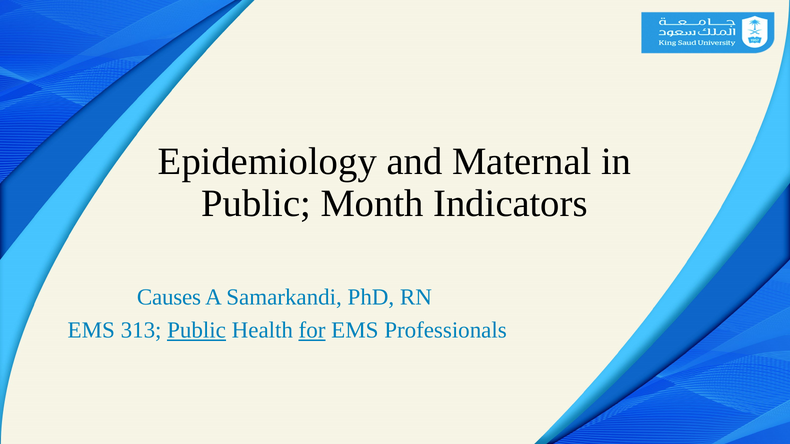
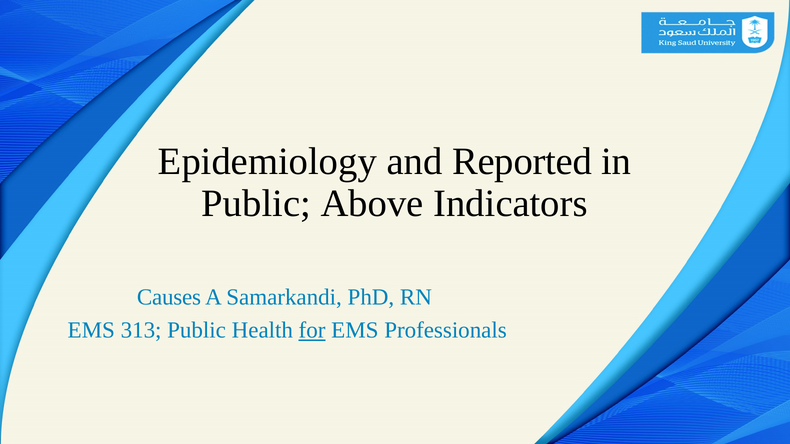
Maternal: Maternal -> Reported
Month: Month -> Above
Public at (197, 331) underline: present -> none
